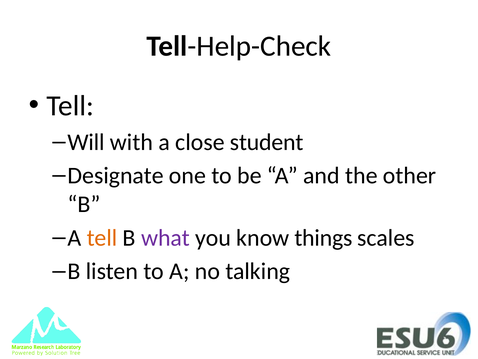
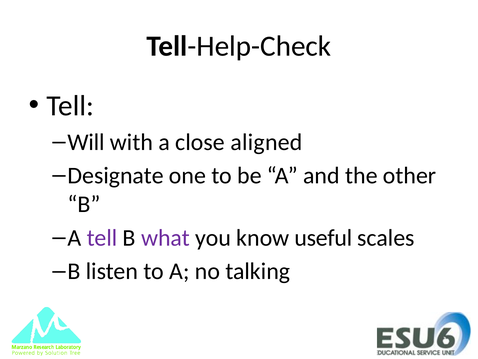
student: student -> aligned
tell at (102, 238) colour: orange -> purple
things: things -> useful
